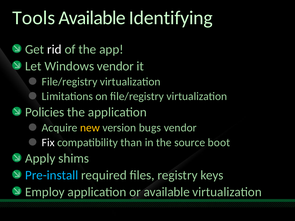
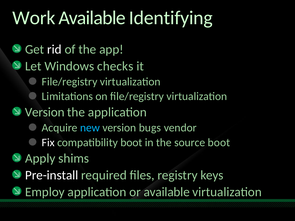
Tools: Tools -> Work
Windows vendor: vendor -> checks
Policies at (45, 112): Policies -> Version
new colour: yellow -> light blue
compatibility than: than -> boot
Pre-install colour: light blue -> white
